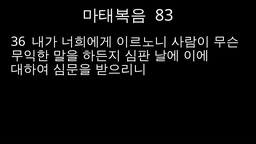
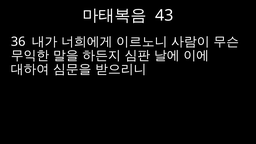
83: 83 -> 43
